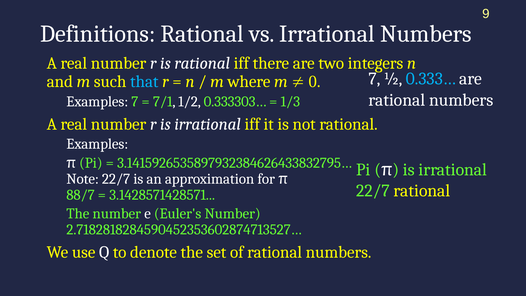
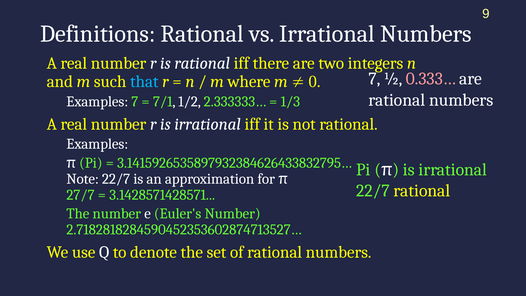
0.333… colour: light blue -> pink
0.333303…: 0.333303… -> 2.333333…
88/7: 88/7 -> 27/7
